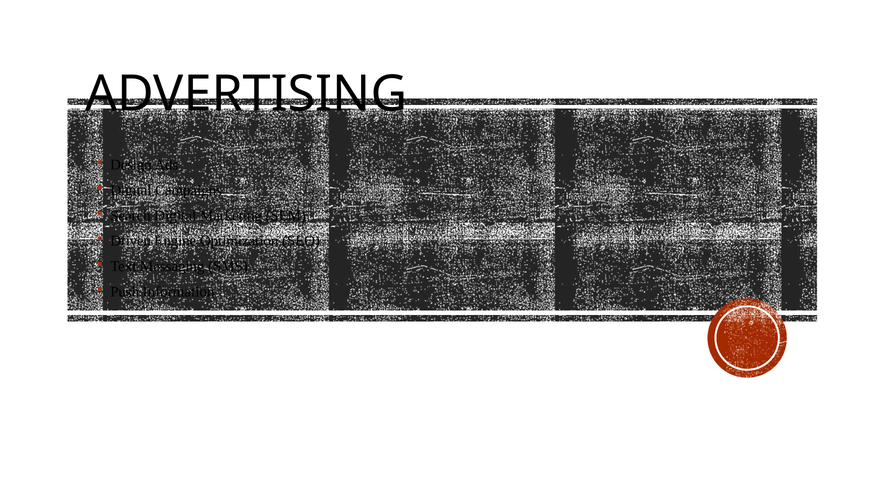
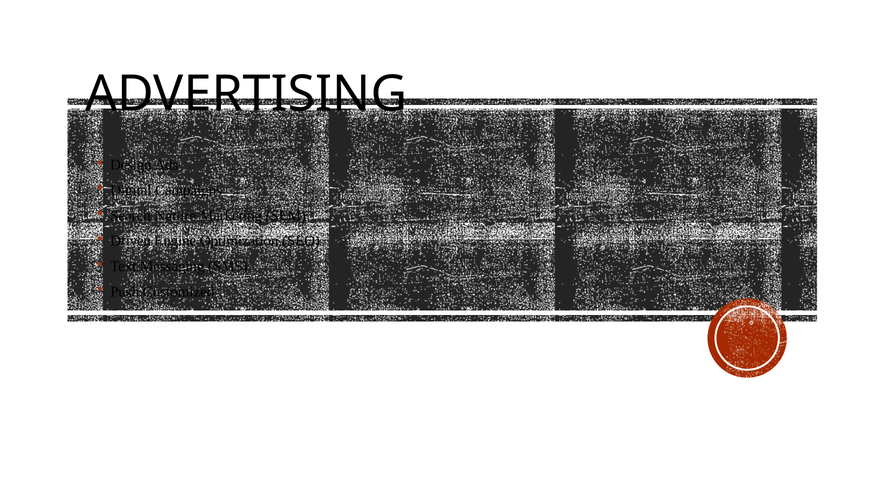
Search Digital: Digital -> Nature
Information: Information -> Customized
